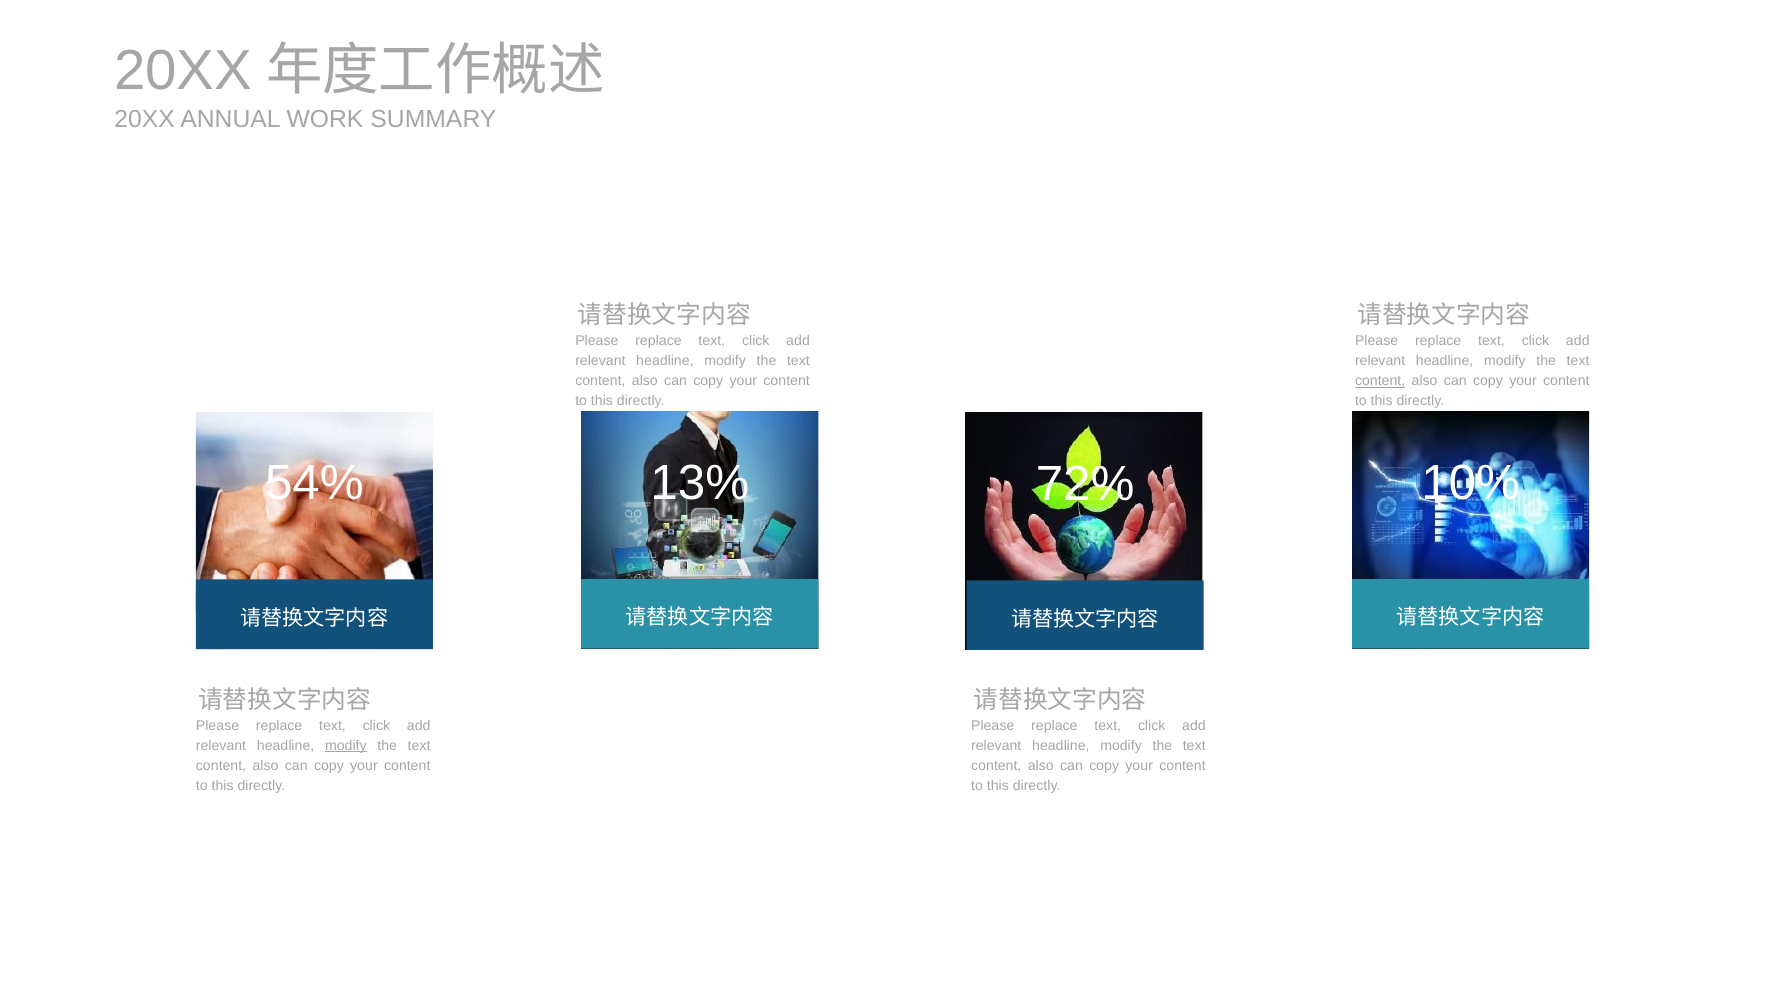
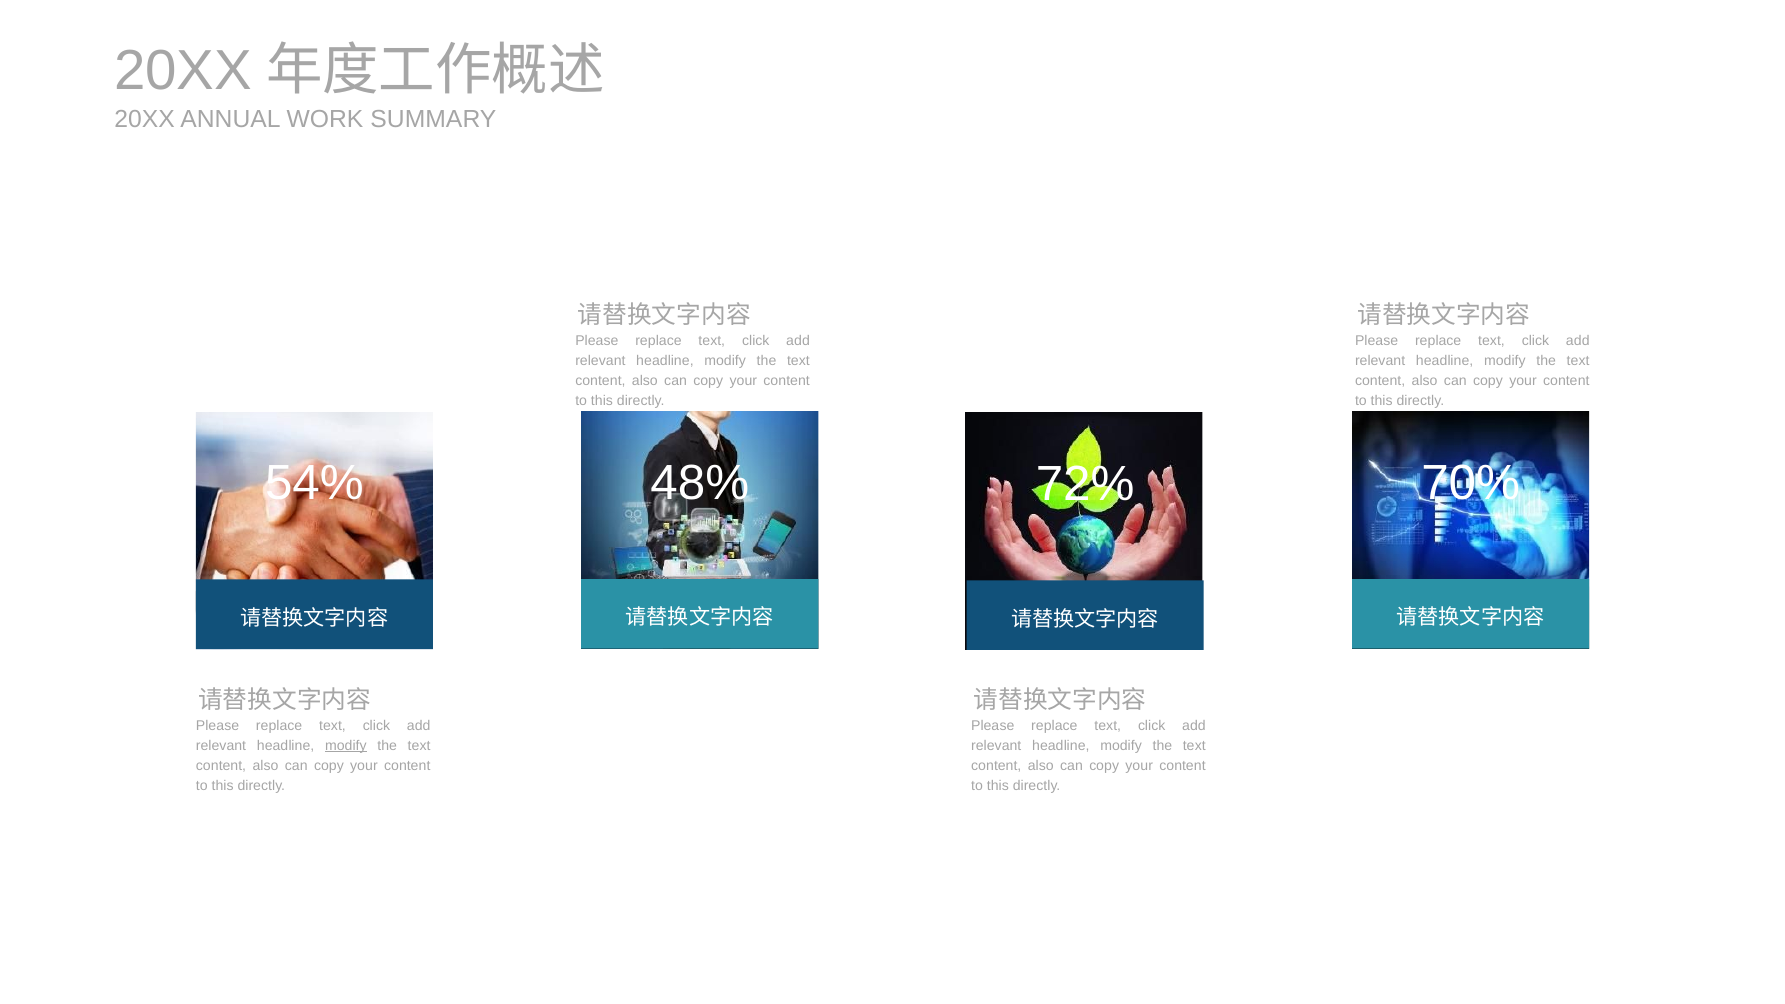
content at (1380, 381) underline: present -> none
13%: 13% -> 48%
10%: 10% -> 70%
